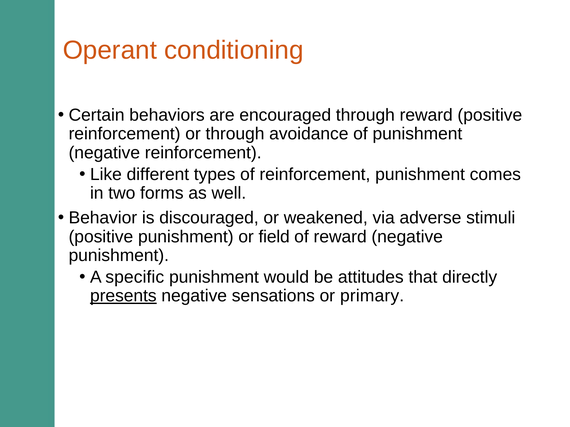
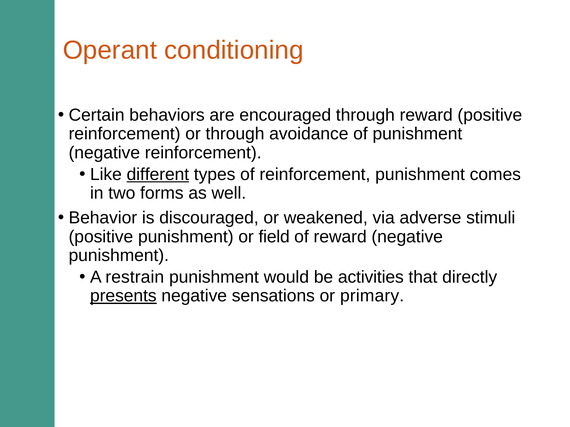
different underline: none -> present
specific: specific -> restrain
attitudes: attitudes -> activities
